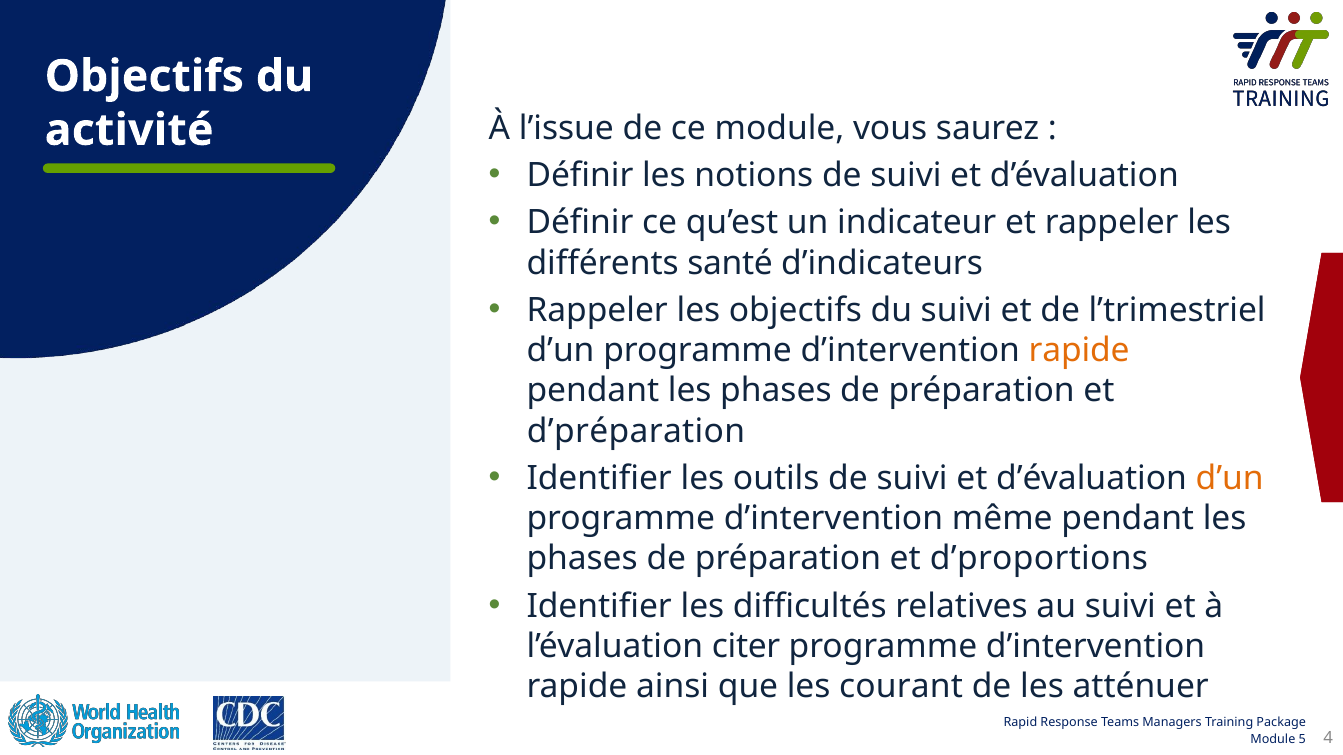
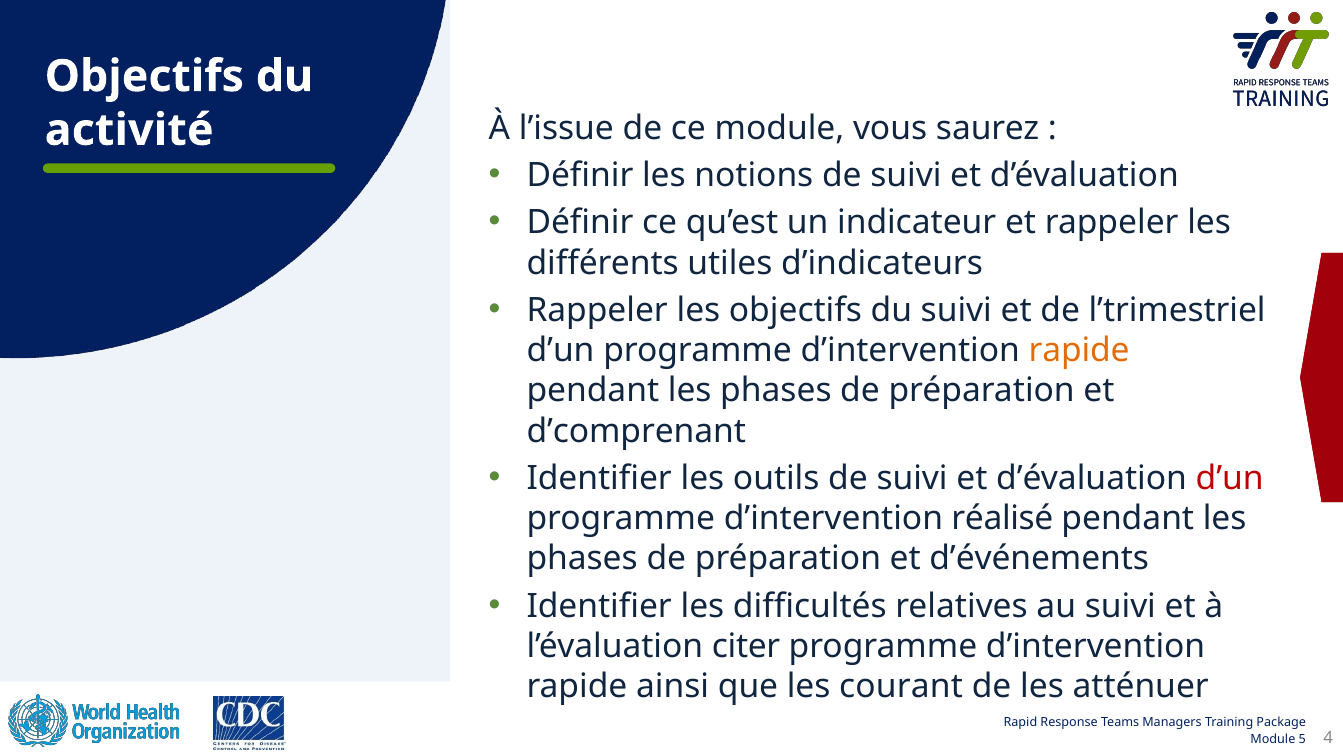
santé: santé -> utiles
d’préparation: d’préparation -> d’comprenant
dʼun at (1230, 479) colour: orange -> red
même: même -> réalisé
d’proportions: d’proportions -> d’événements
